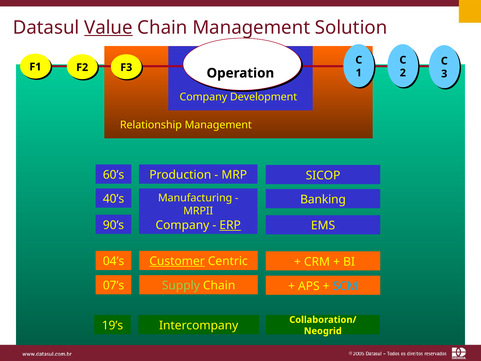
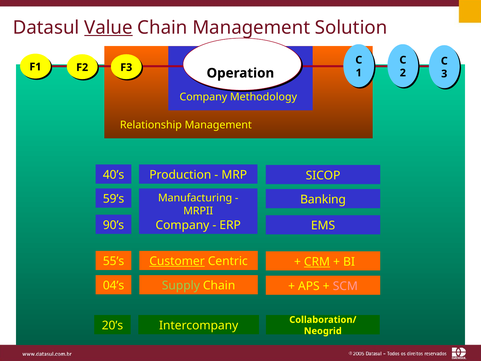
Development: Development -> Methodology
60’s: 60’s -> 40’s
40’s: 40’s -> 59’s
ERP underline: present -> none
04’s: 04’s -> 55’s
CRM underline: none -> present
07’s: 07’s -> 04’s
SCM colour: light blue -> pink
19’s: 19’s -> 20’s
